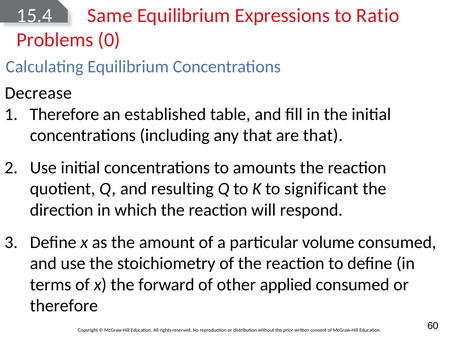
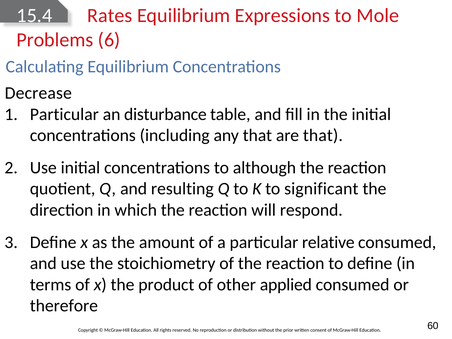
Same: Same -> Rates
Ratio: Ratio -> Mole
0: 0 -> 6
Therefore at (64, 114): Therefore -> Particular
established: established -> disturbance
amounts: amounts -> although
volume: volume -> relative
forward: forward -> product
